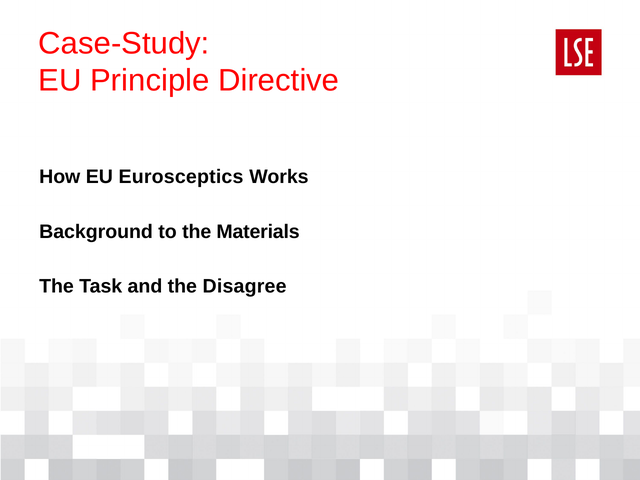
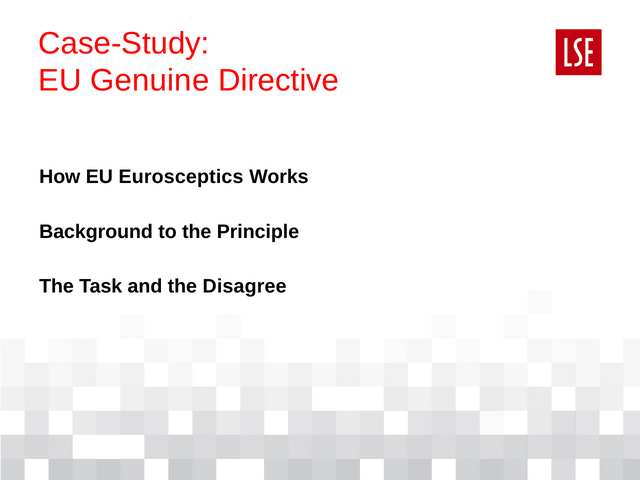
Principle: Principle -> Genuine
Materials: Materials -> Principle
